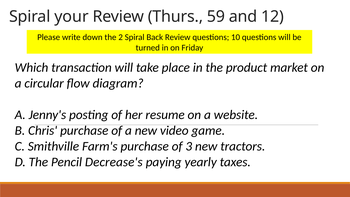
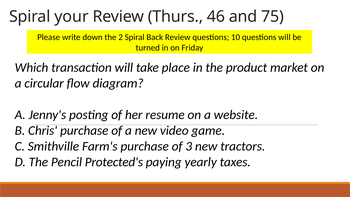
59: 59 -> 46
12: 12 -> 75
Decrease's: Decrease's -> Protected's
